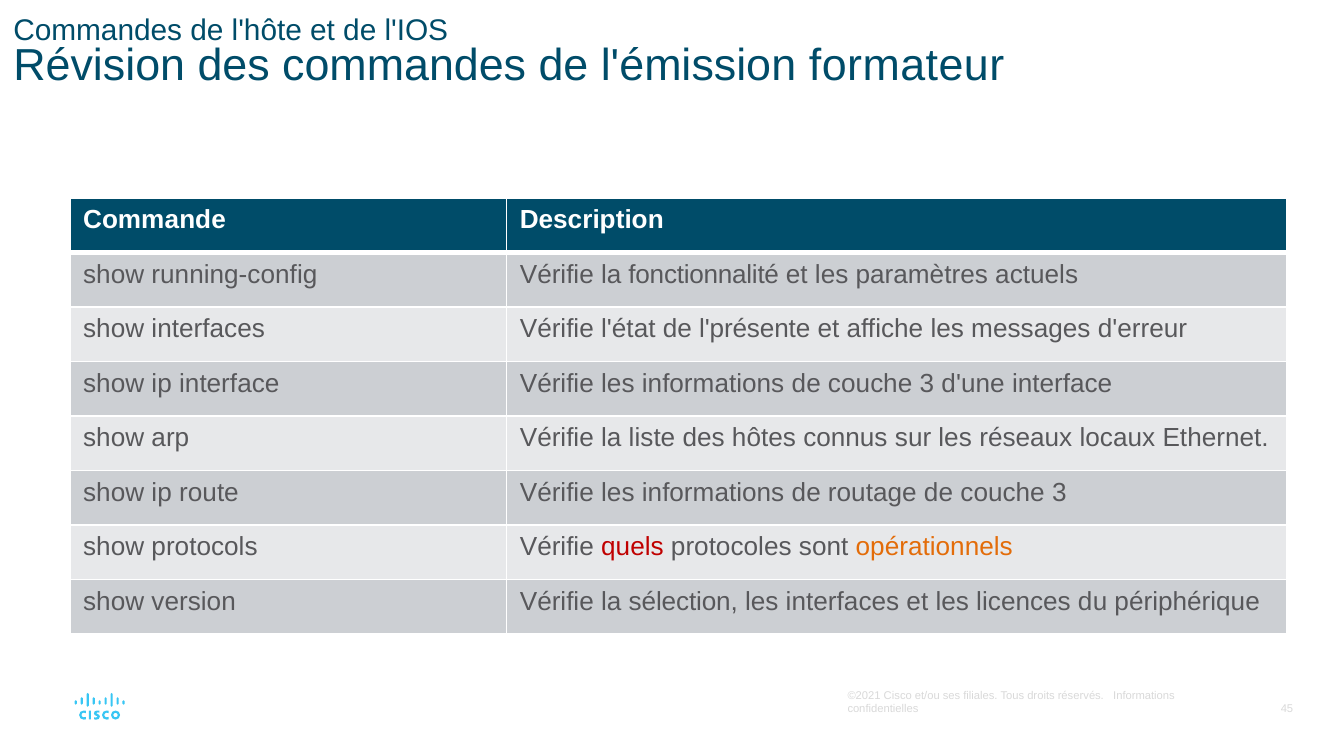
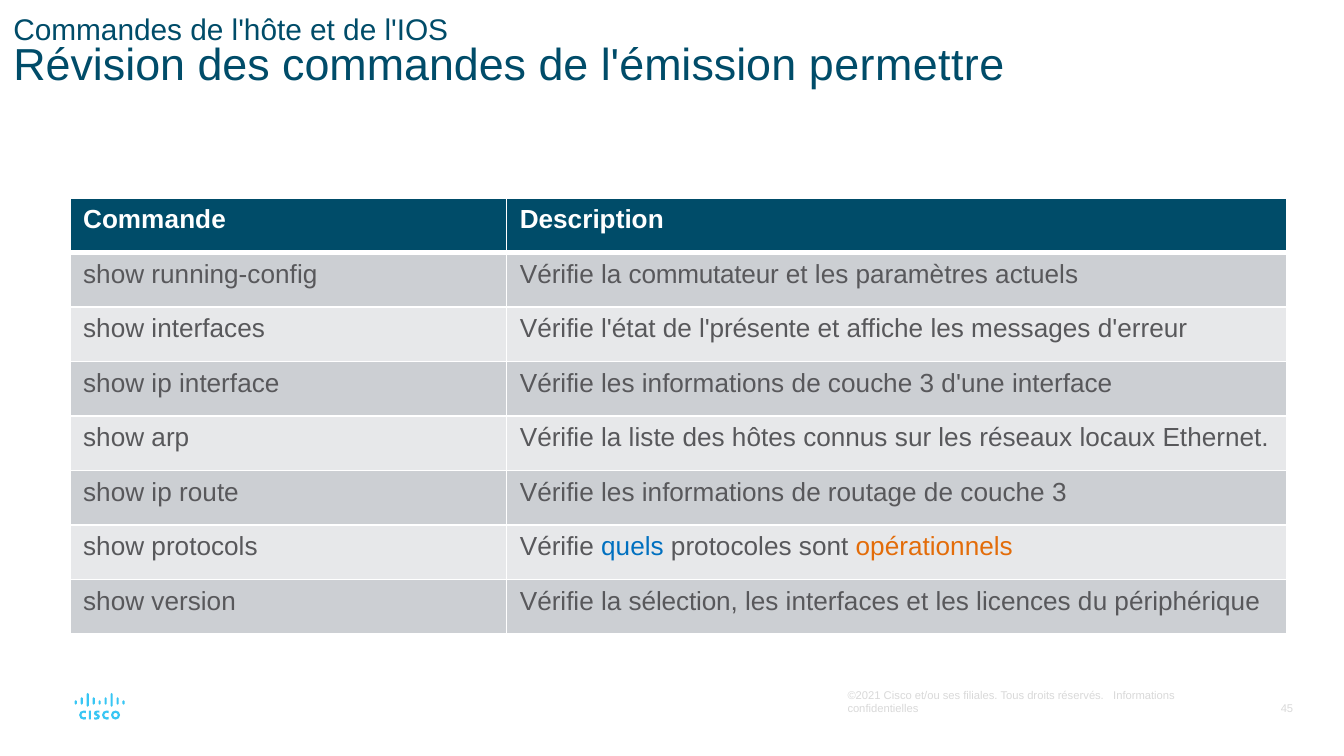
formateur: formateur -> permettre
fonctionnalité: fonctionnalité -> commutateur
quels colour: red -> blue
